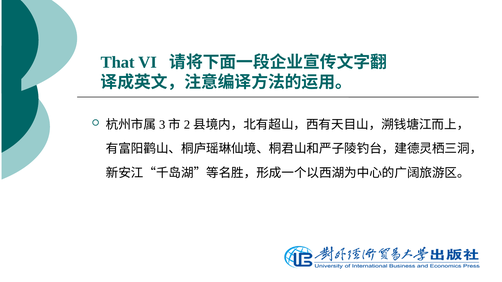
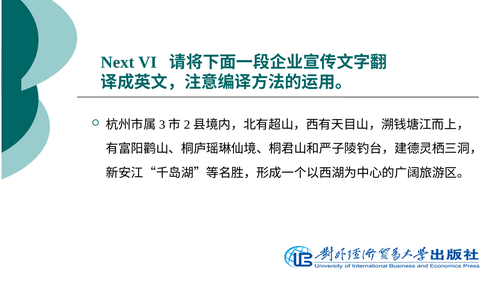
That: That -> Next
